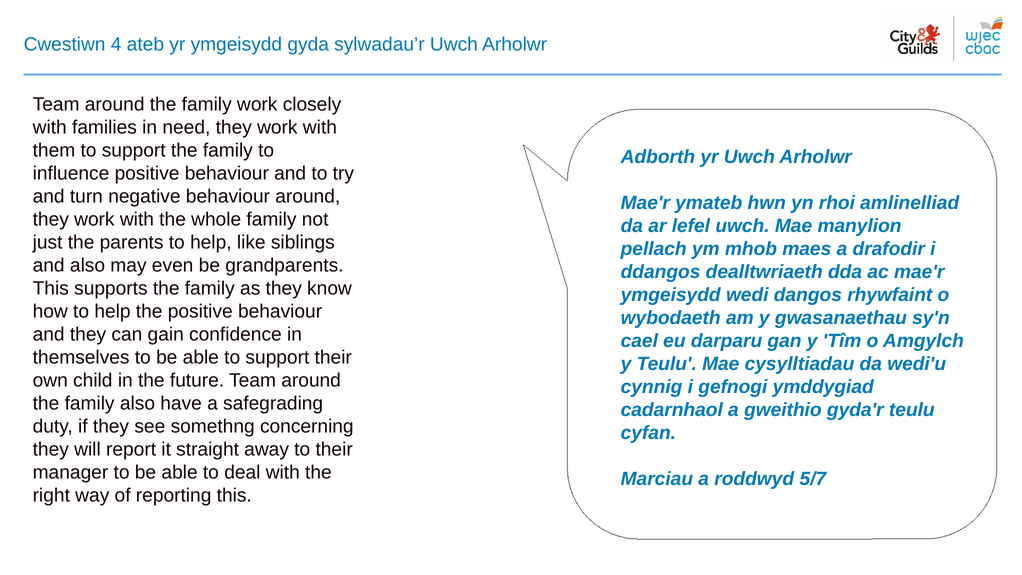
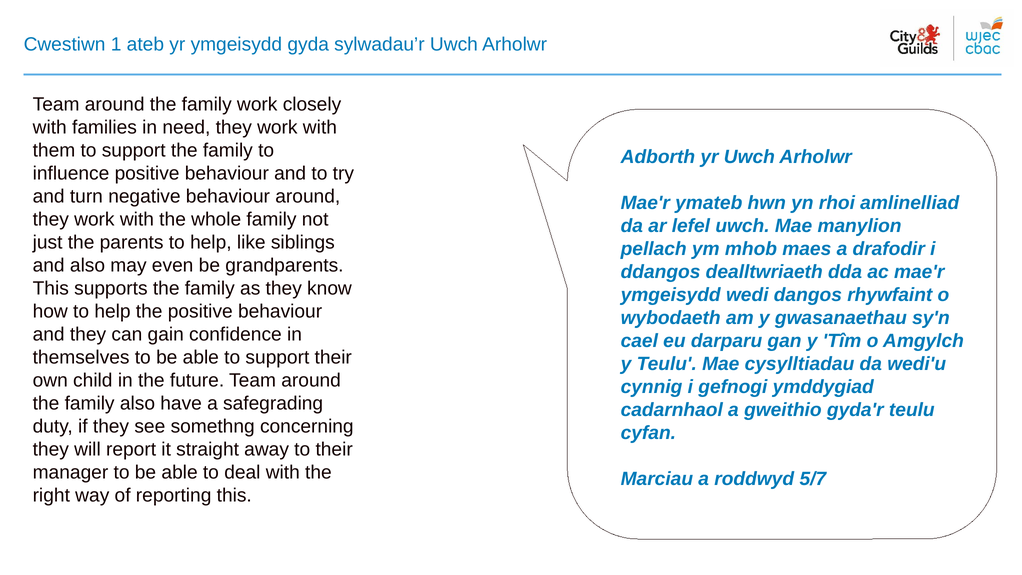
4: 4 -> 1
